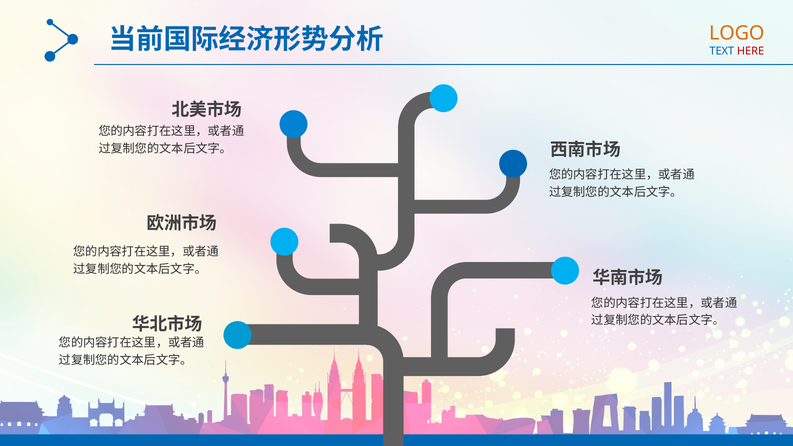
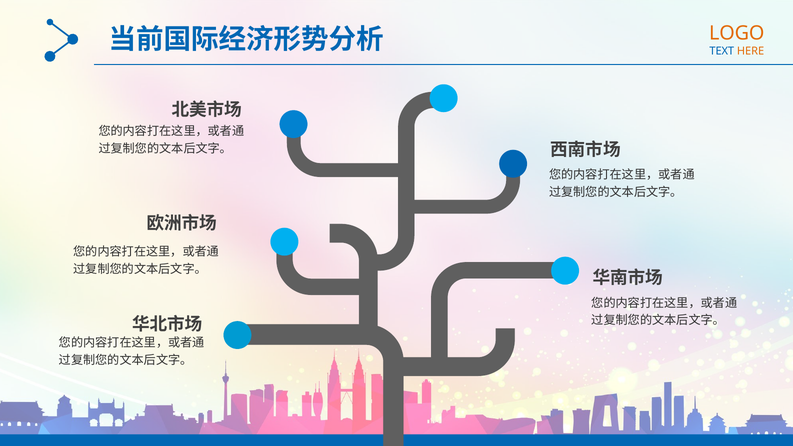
HERE colour: red -> orange
